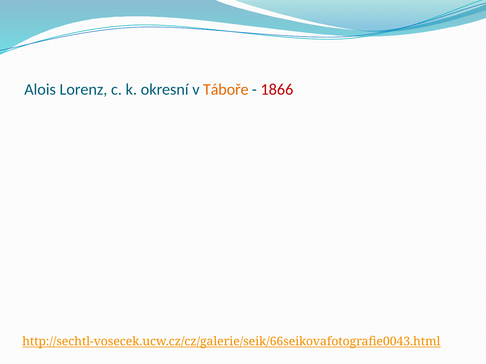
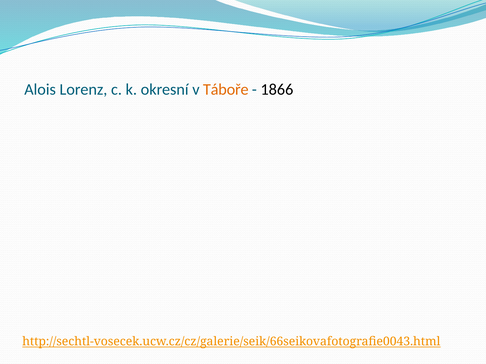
1866 colour: red -> black
